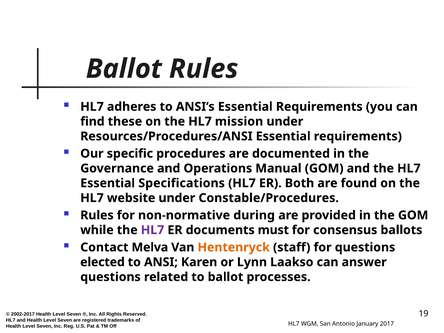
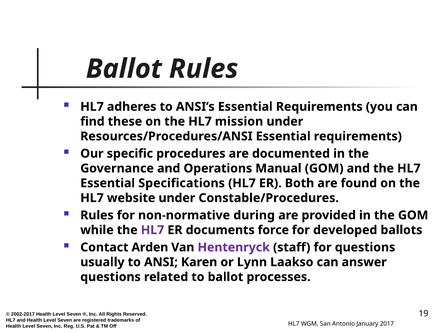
must: must -> force
consensus: consensus -> developed
Melva: Melva -> Arden
Hentenryck colour: orange -> purple
elected: elected -> usually
